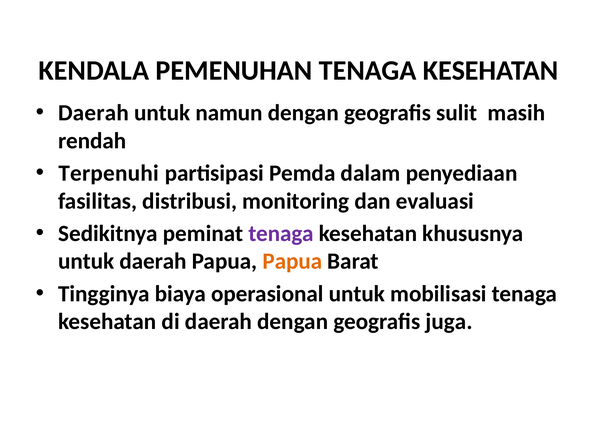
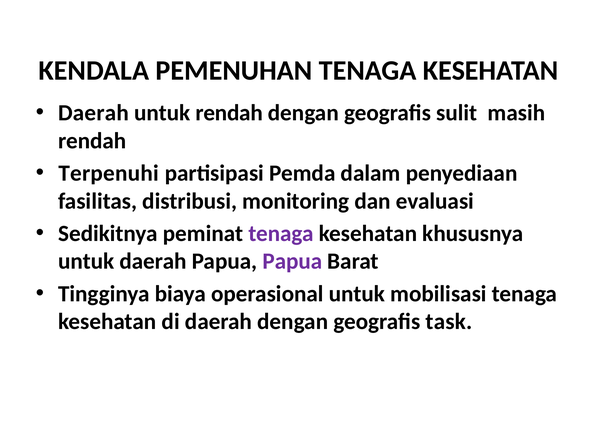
untuk namun: namun -> rendah
Papua at (292, 261) colour: orange -> purple
juga: juga -> task
